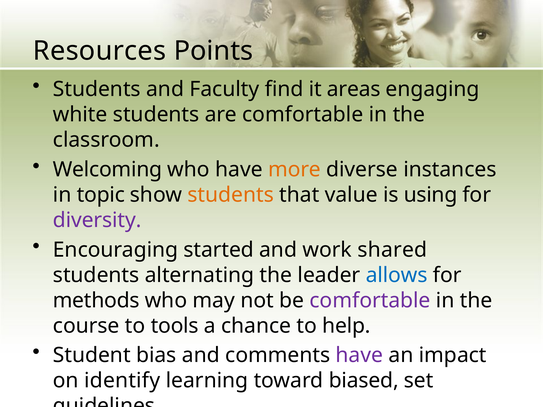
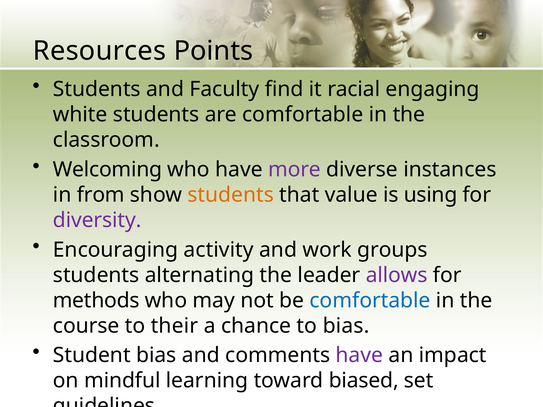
areas: areas -> racial
more colour: orange -> purple
topic: topic -> from
started: started -> activity
shared: shared -> groups
allows colour: blue -> purple
comfortable at (370, 301) colour: purple -> blue
tools: tools -> their
to help: help -> bias
identify: identify -> mindful
